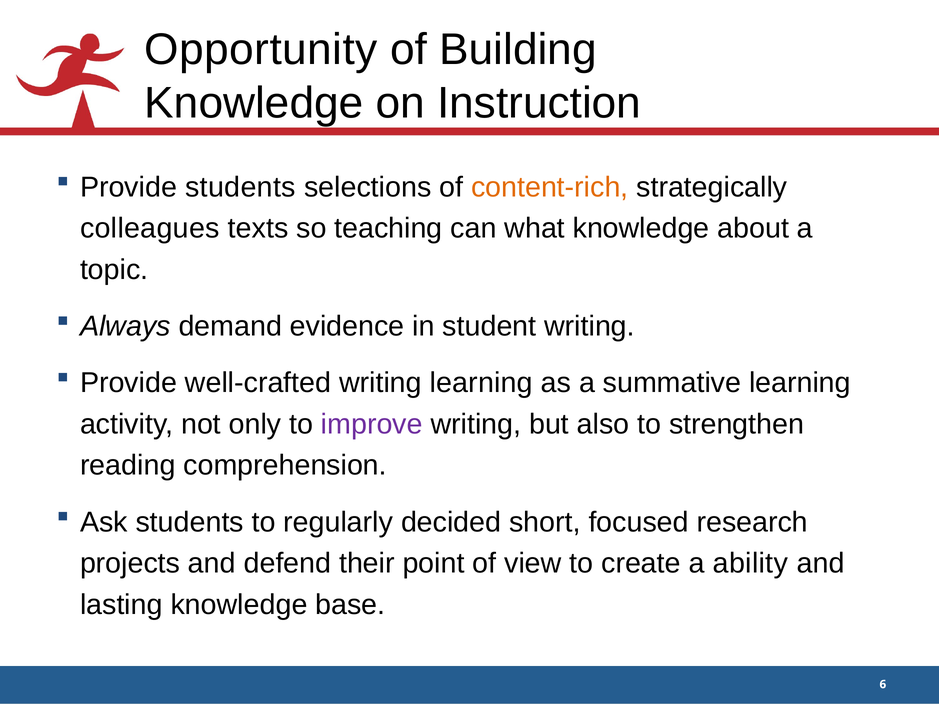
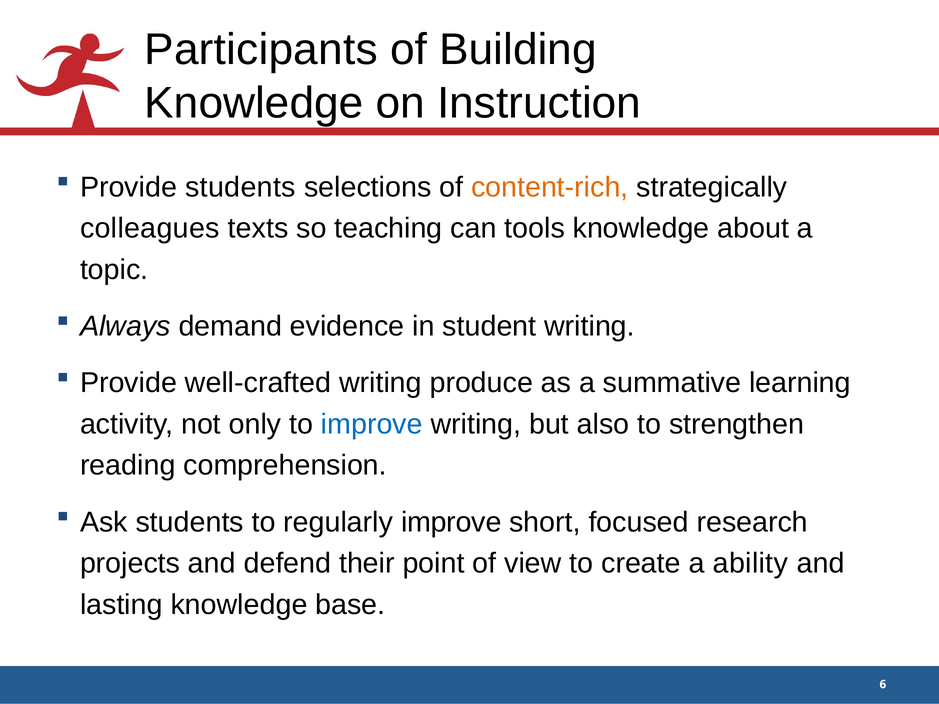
Opportunity: Opportunity -> Participants
what: what -> tools
writing learning: learning -> produce
improve at (372, 424) colour: purple -> blue
regularly decided: decided -> improve
